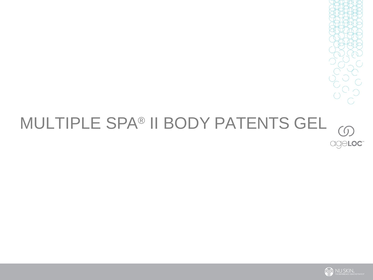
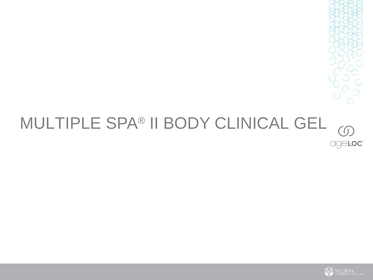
PATENTS: PATENTS -> CLINICAL
